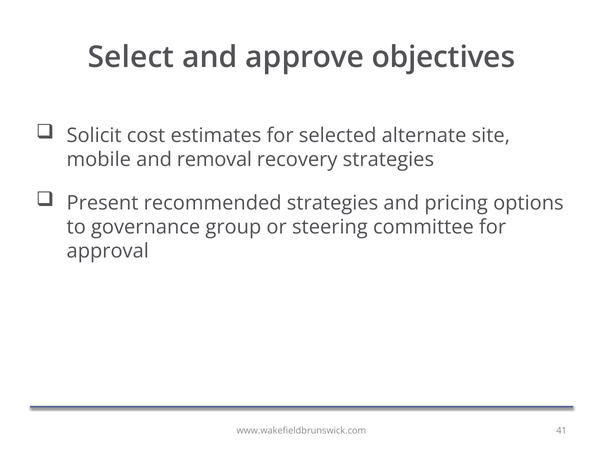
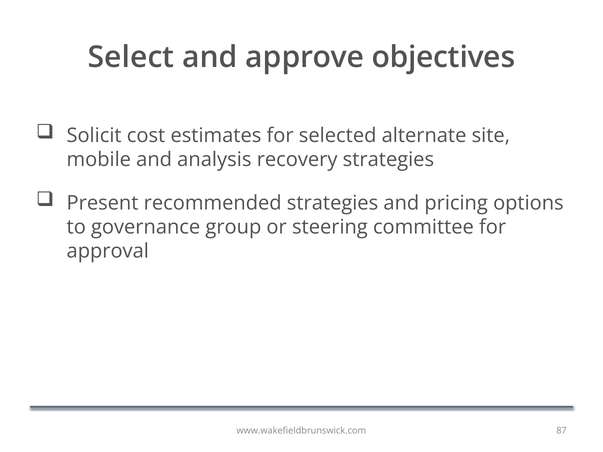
removal: removal -> analysis
41: 41 -> 87
